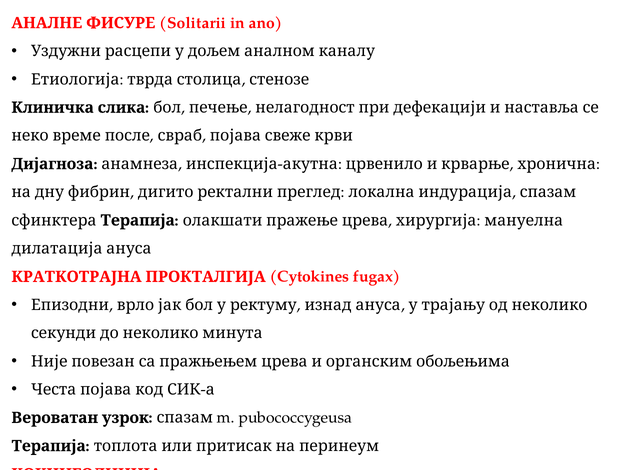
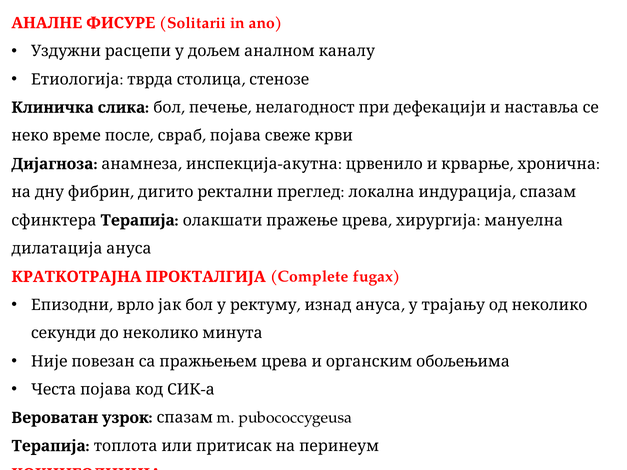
Cytokines: Cytokines -> Complete
